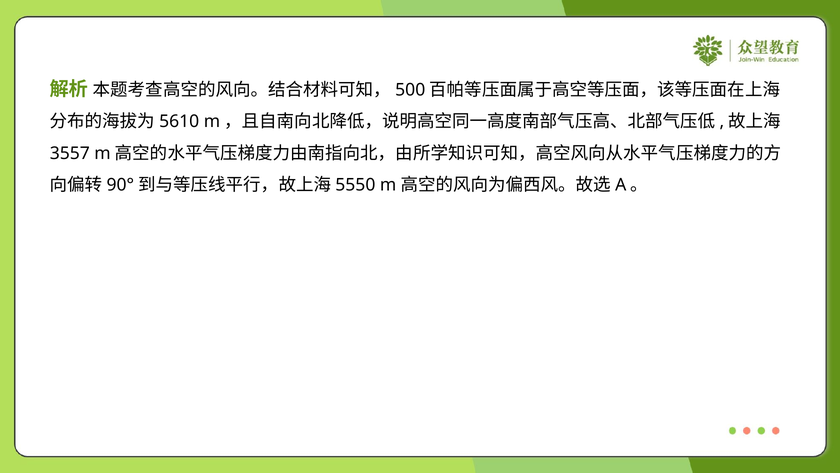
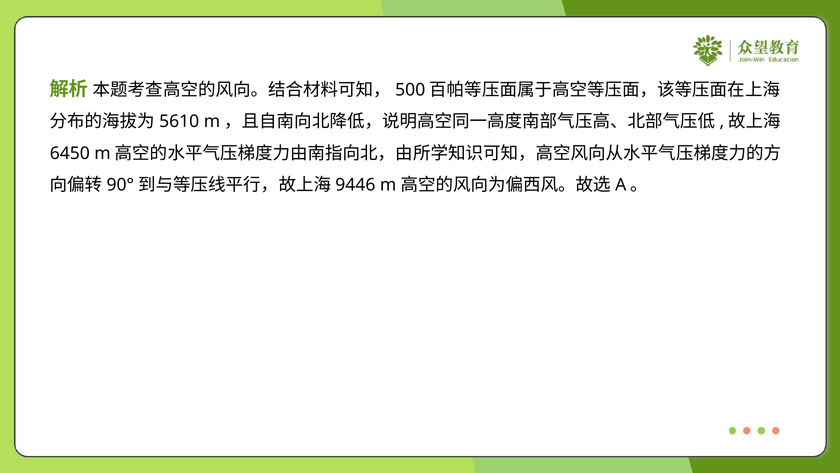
3557: 3557 -> 6450
5550: 5550 -> 9446
